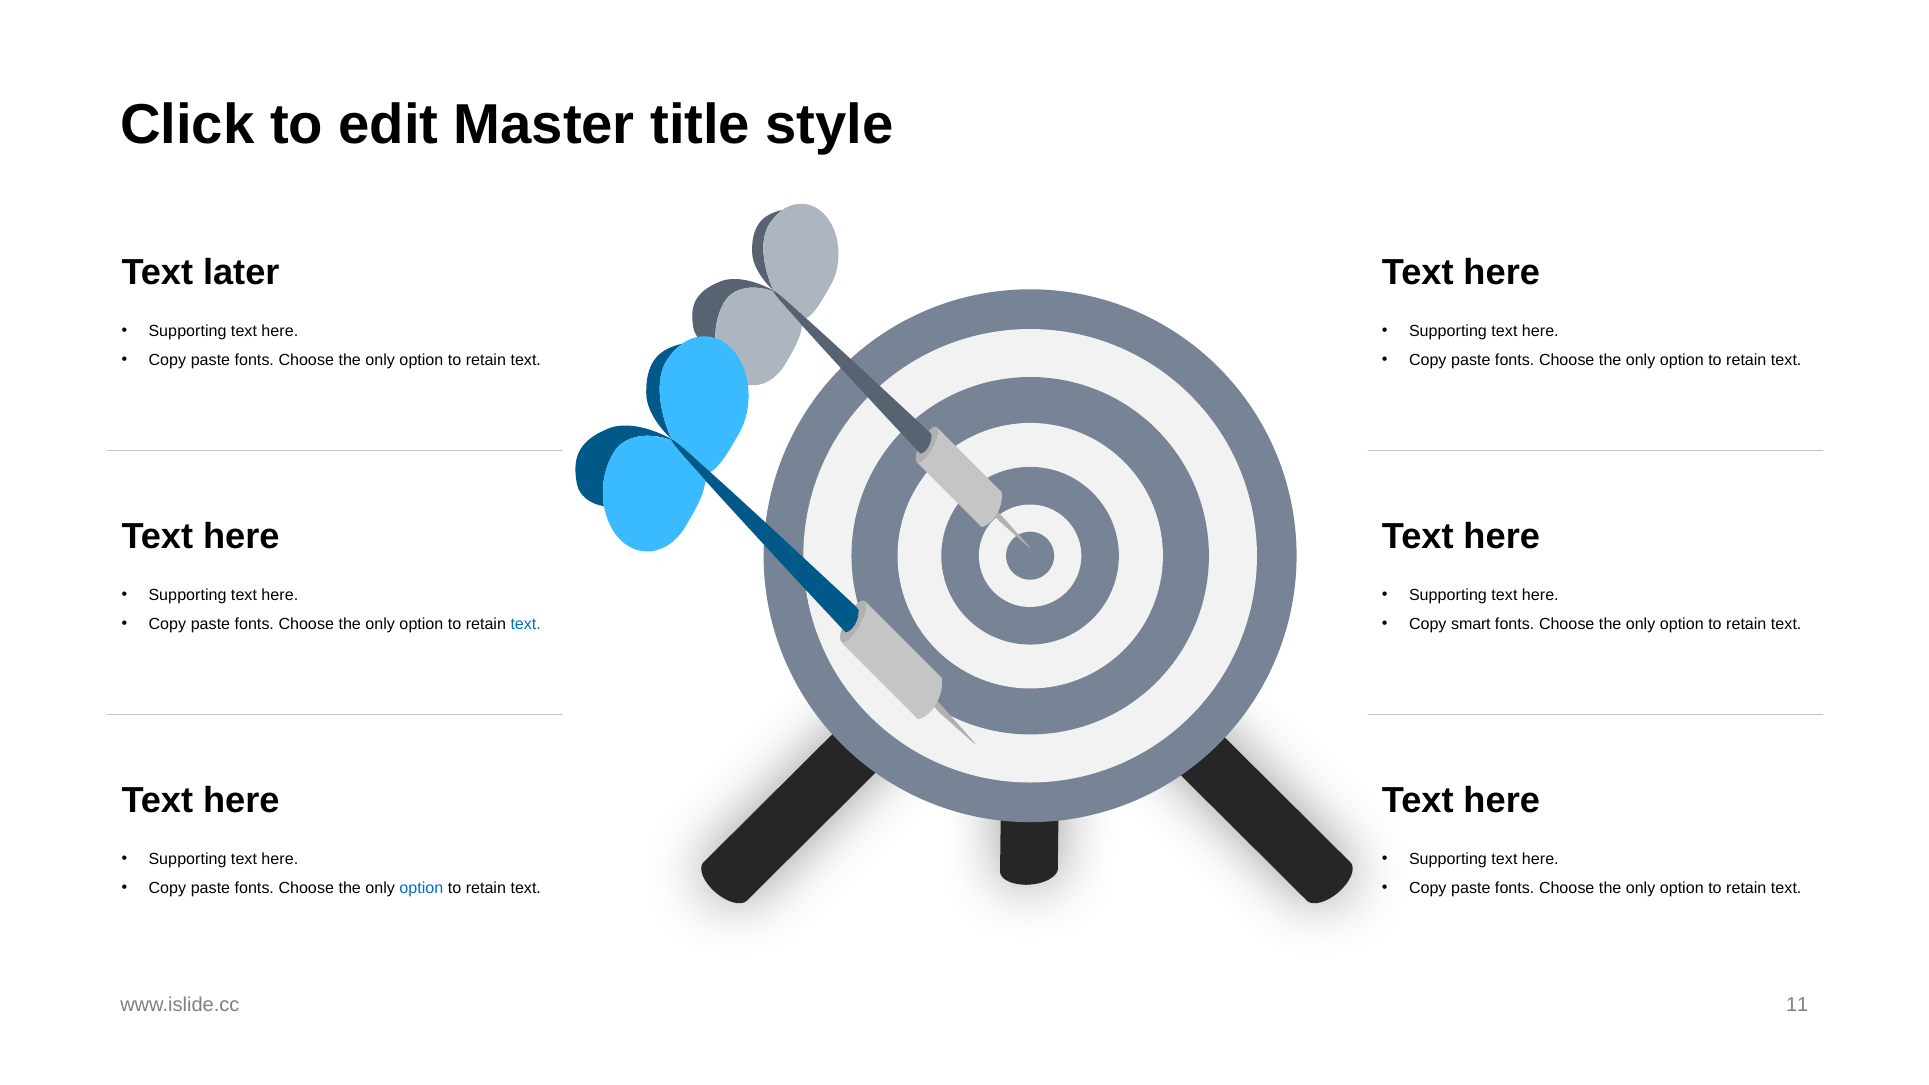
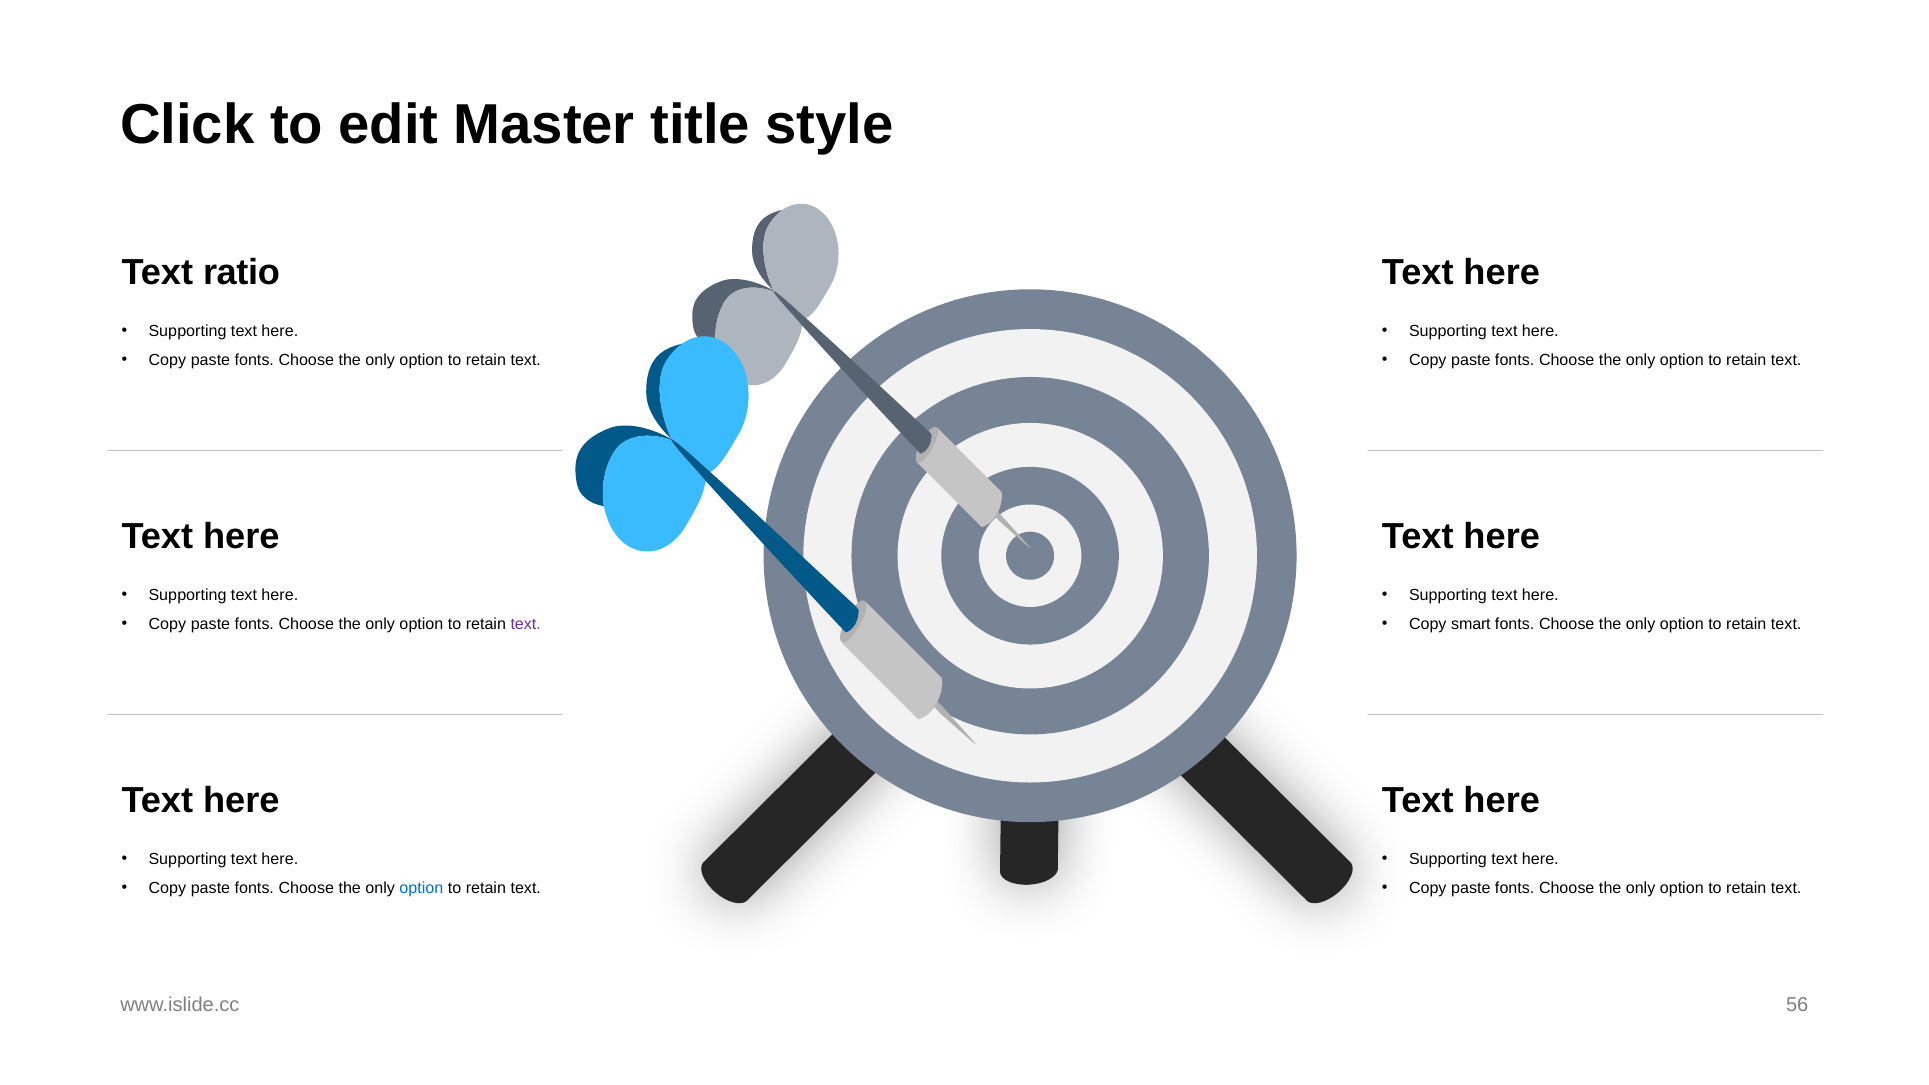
later: later -> ratio
text at (526, 624) colour: blue -> purple
11: 11 -> 56
